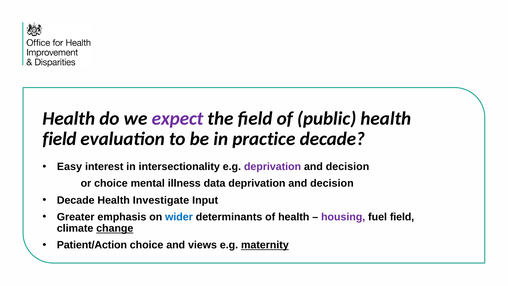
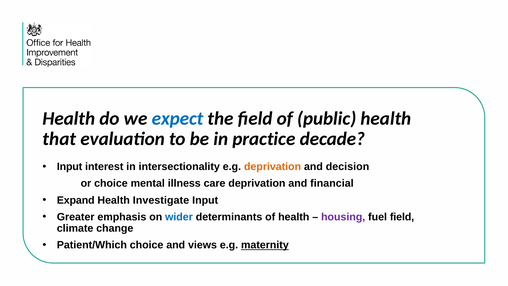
expect colour: purple -> blue
field at (60, 139): field -> that
Easy at (69, 167): Easy -> Input
deprivation at (273, 167) colour: purple -> orange
data: data -> care
decision at (332, 183): decision -> financial
Decade at (76, 200): Decade -> Expand
change underline: present -> none
Patient/Action: Patient/Action -> Patient/Which
